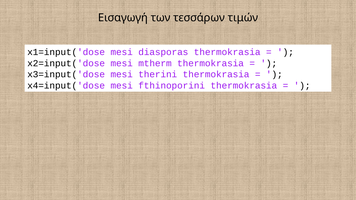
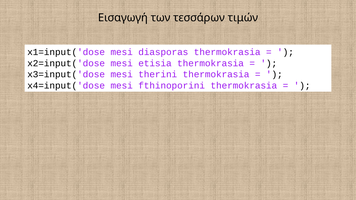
mtherm: mtherm -> etisia
